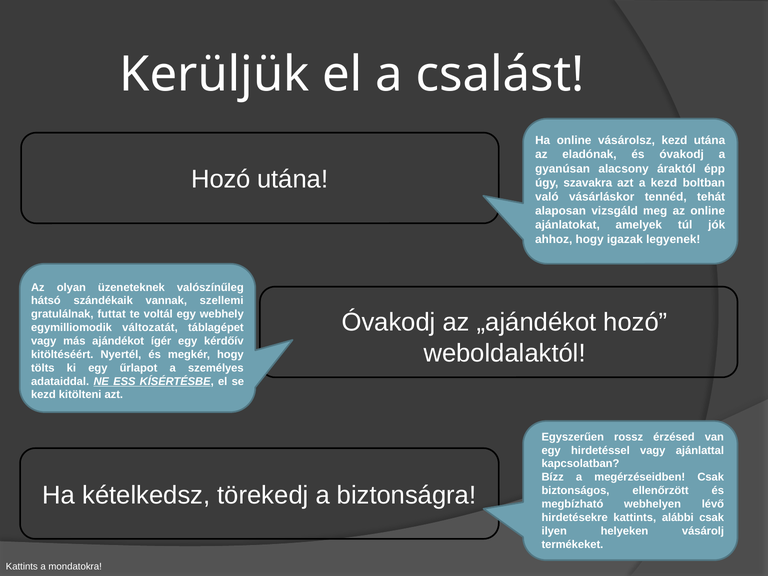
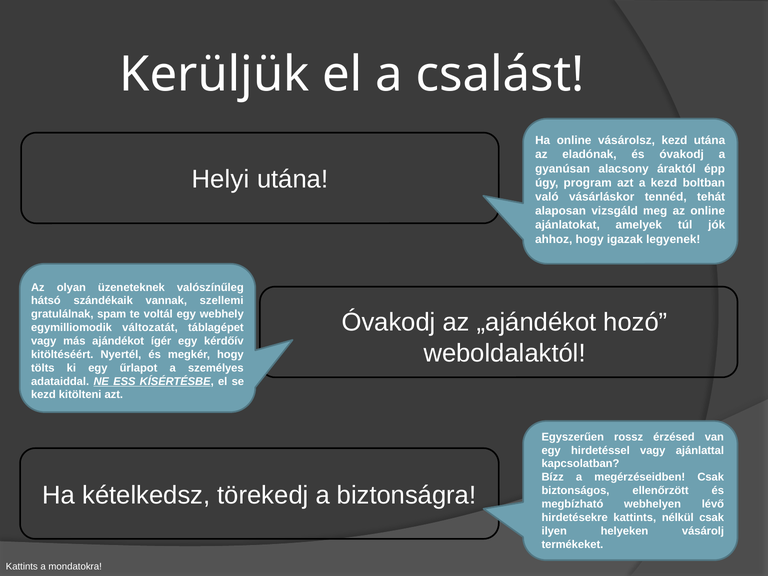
Hozó at (221, 180): Hozó -> Helyi
szavakra: szavakra -> program
futtat: futtat -> spam
alábbi: alábbi -> nélkül
